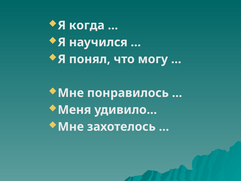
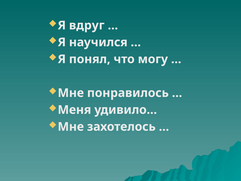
когда: когда -> вдруг
